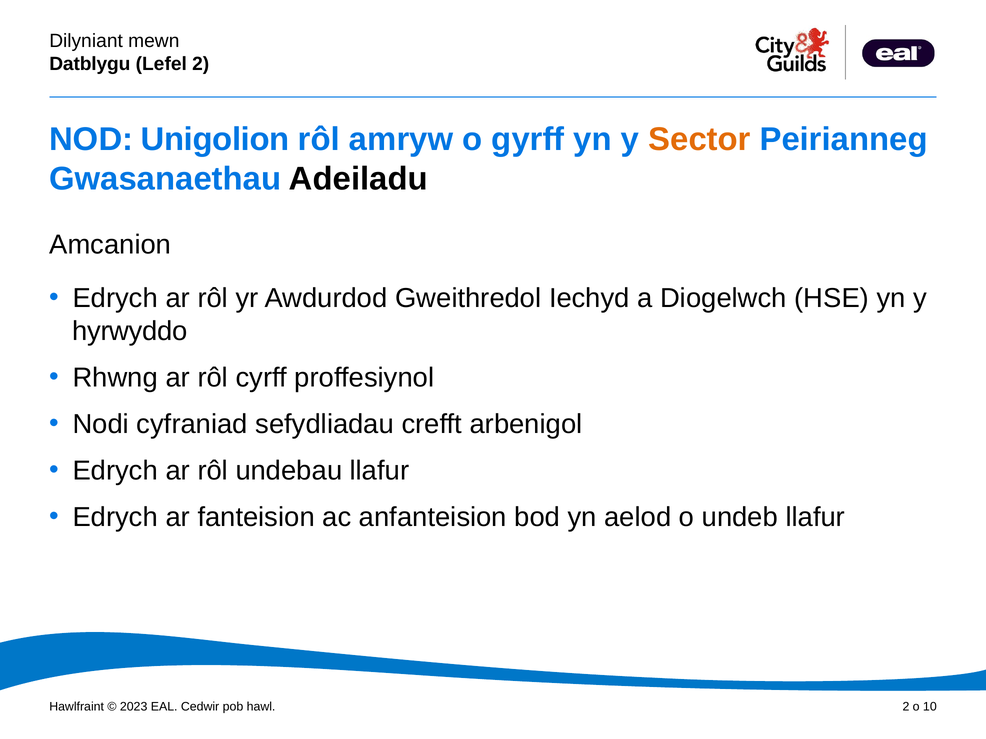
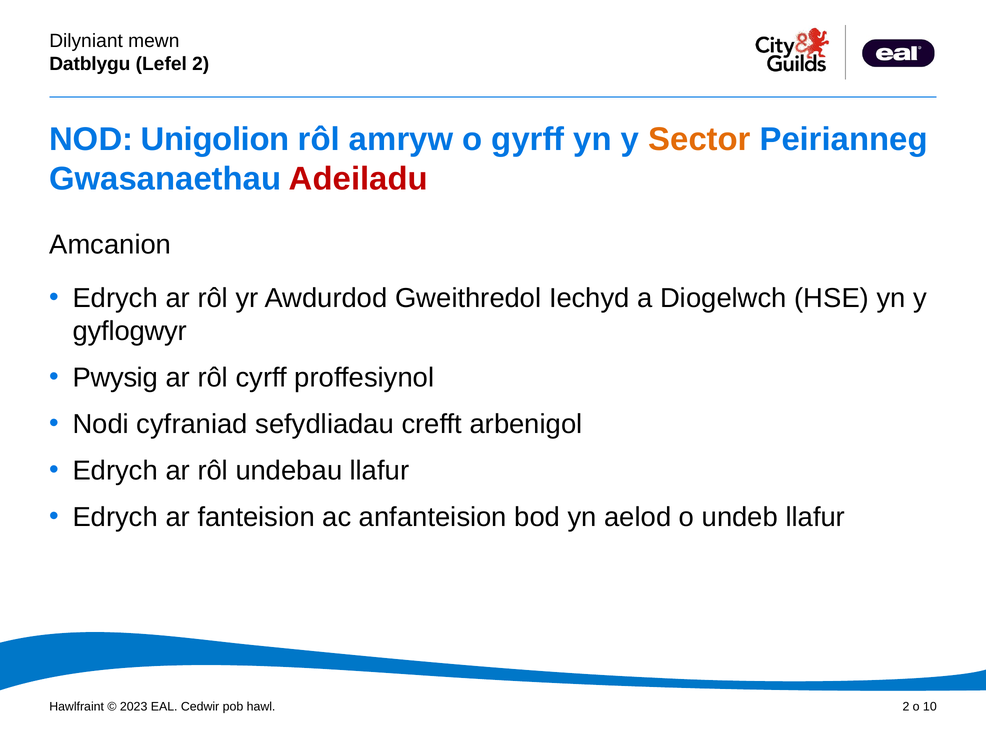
Adeiladu colour: black -> red
hyrwyddo: hyrwyddo -> gyflogwyr
Rhwng: Rhwng -> Pwysig
